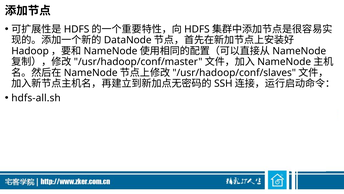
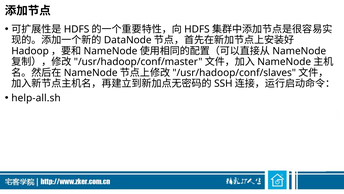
hdfs-all.sh: hdfs-all.sh -> help-all.sh
